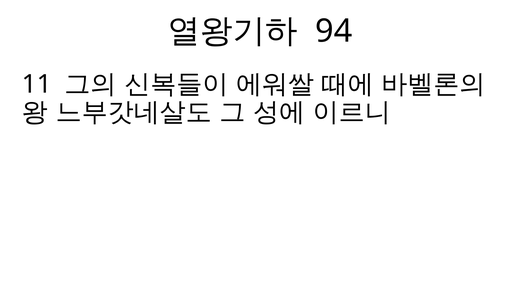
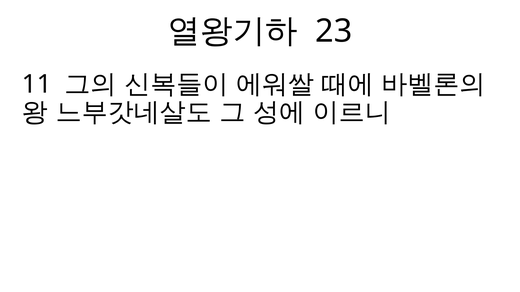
94: 94 -> 23
